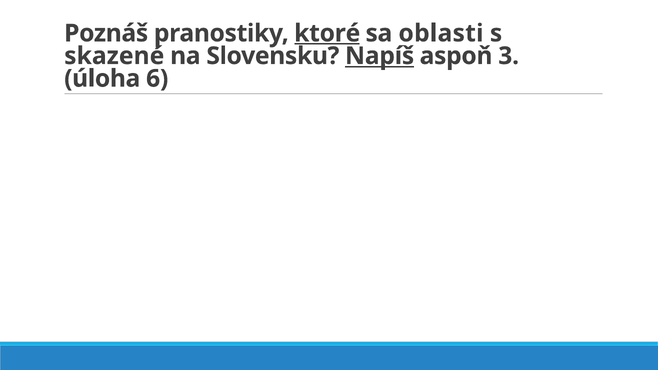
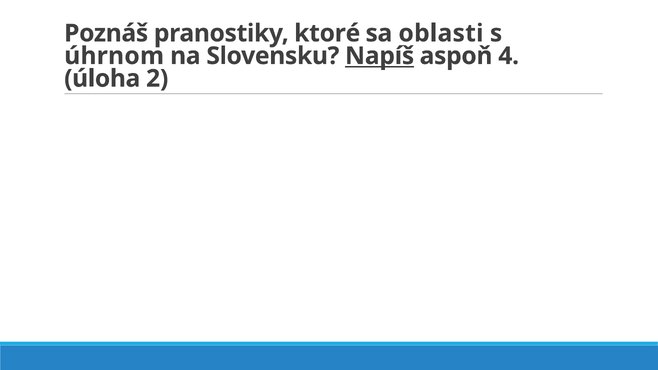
ktoré underline: present -> none
skazené: skazené -> úhrnom
3: 3 -> 4
6: 6 -> 2
